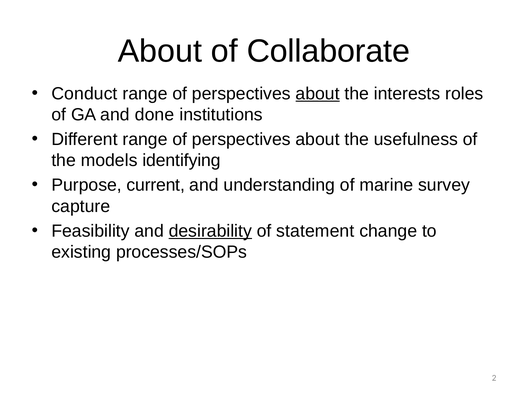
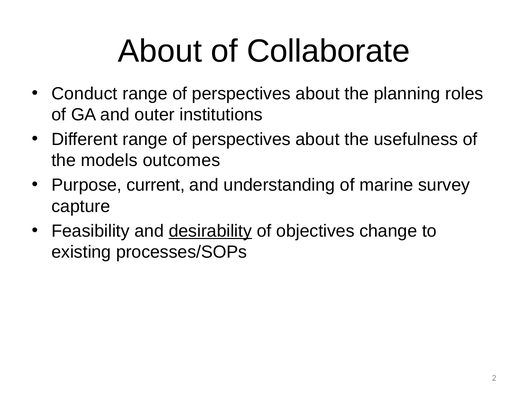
about at (318, 94) underline: present -> none
interests: interests -> planning
done: done -> outer
identifying: identifying -> outcomes
statement: statement -> objectives
